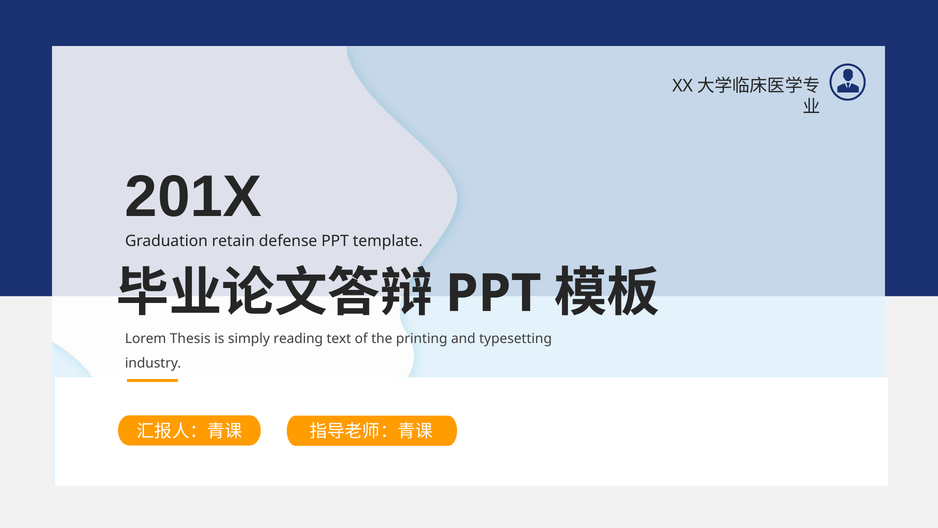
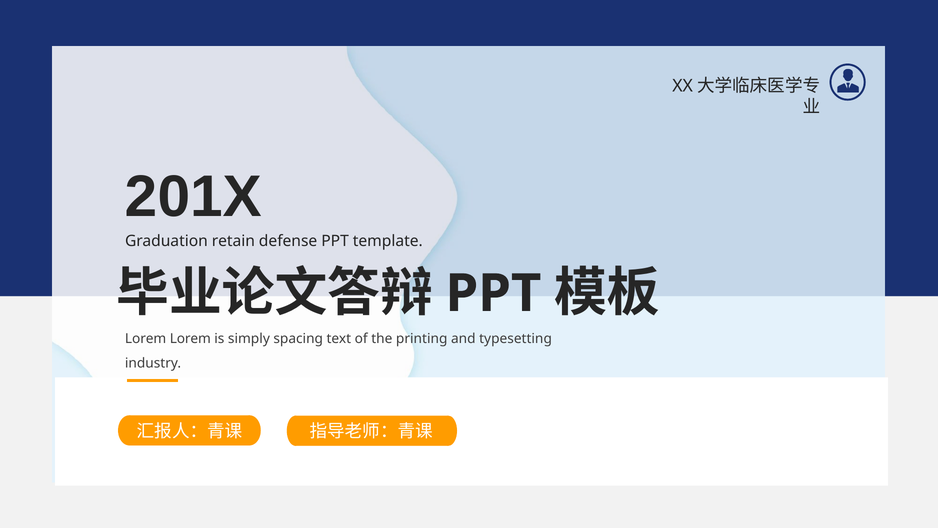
Lorem Thesis: Thesis -> Lorem
reading: reading -> spacing
